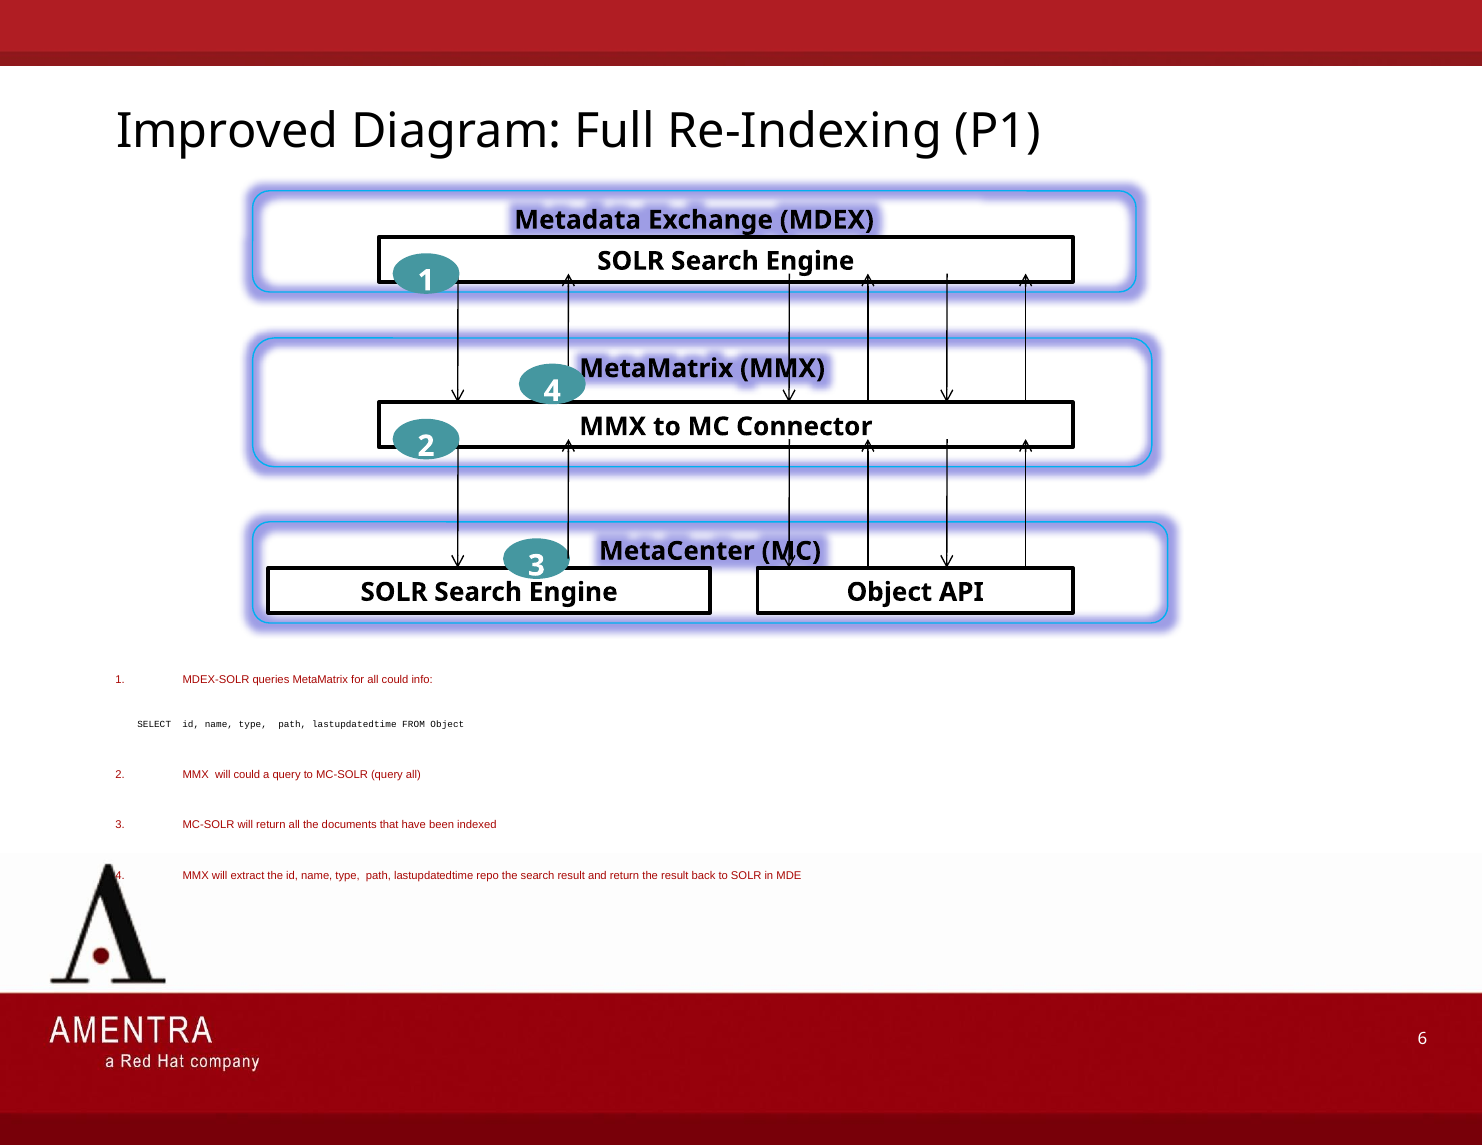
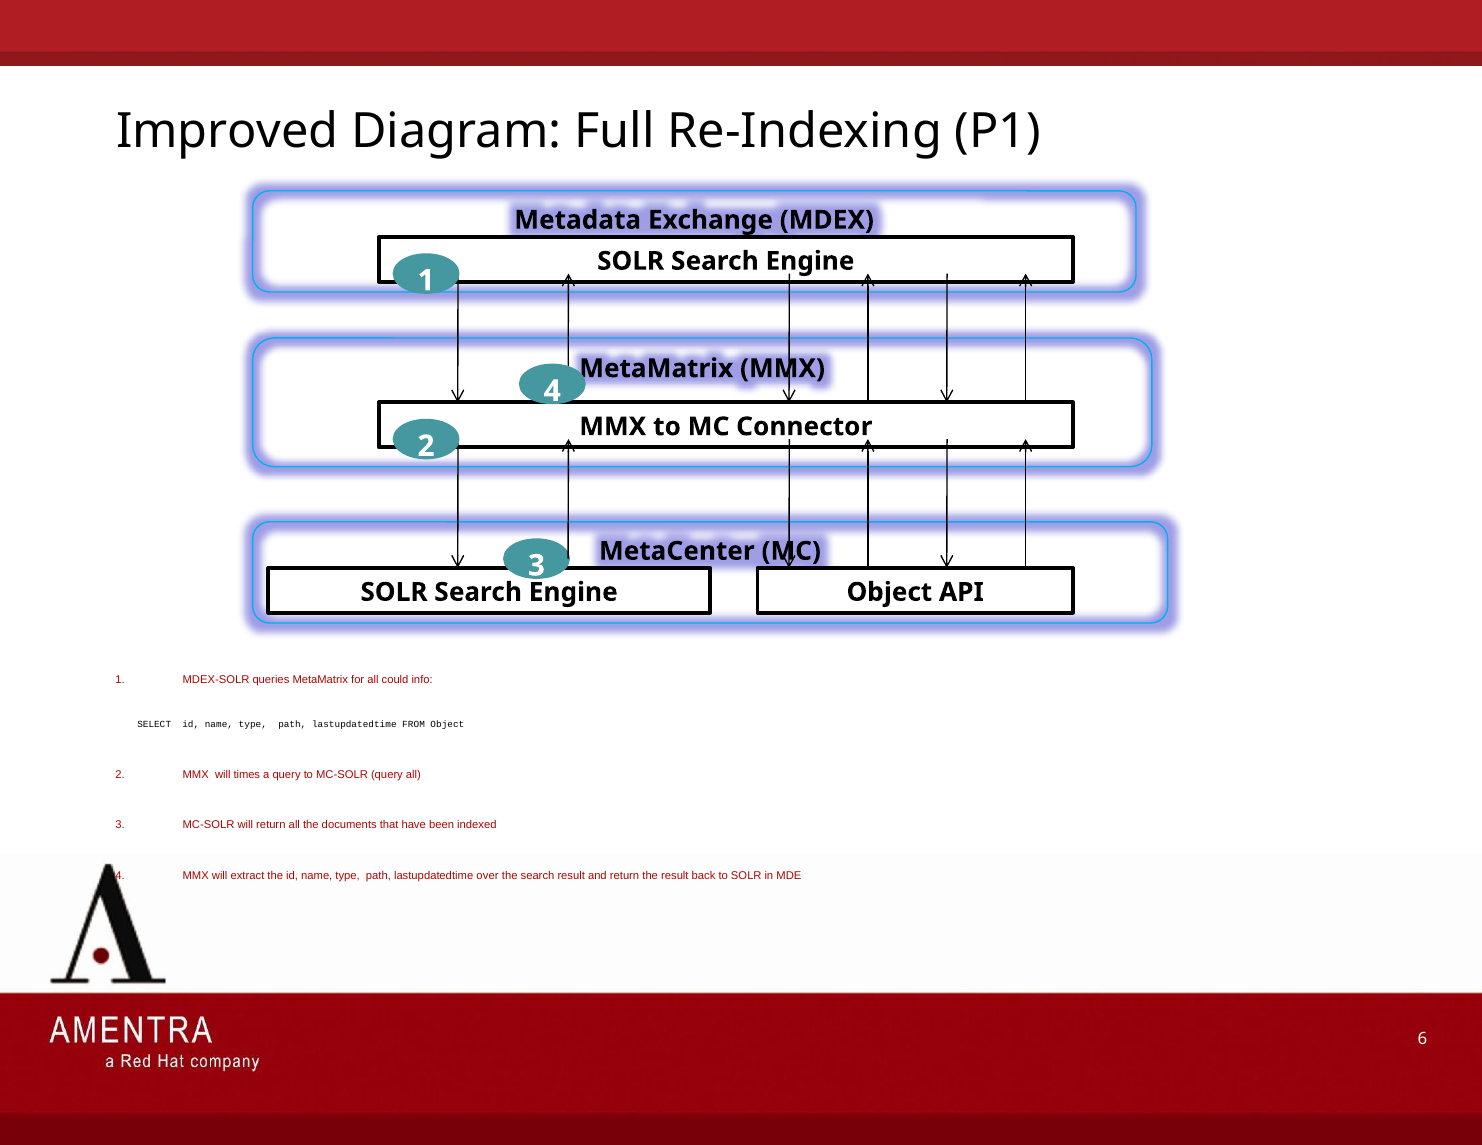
will could: could -> times
repo: repo -> over
